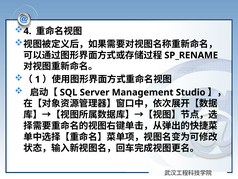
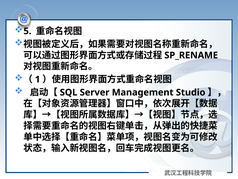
4: 4 -> 5
